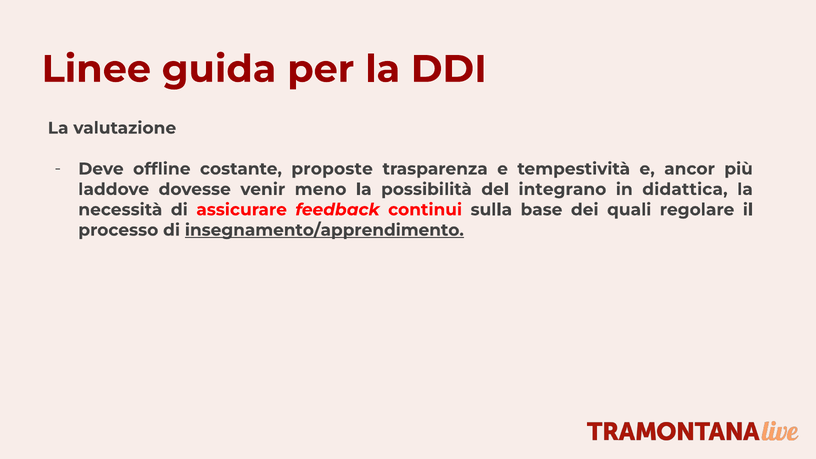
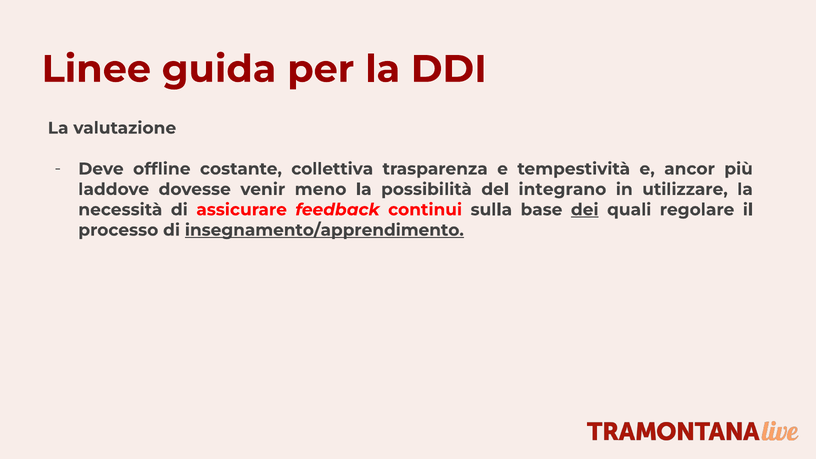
proposte: proposte -> collettiva
didattica: didattica -> utilizzare
dei underline: none -> present
